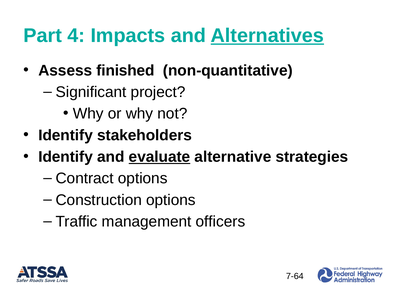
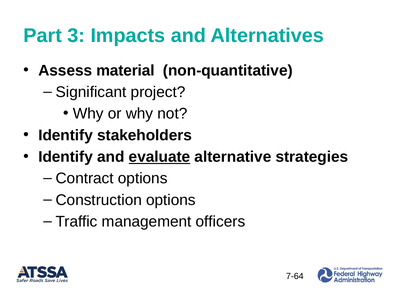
4: 4 -> 3
Alternatives underline: present -> none
finished: finished -> material
